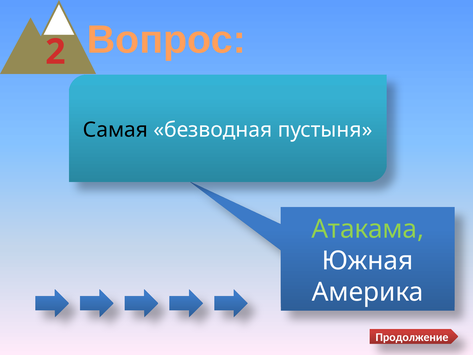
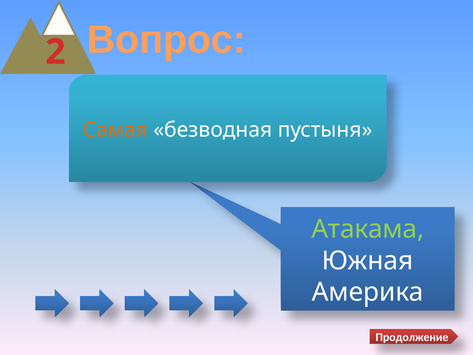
Самая colour: black -> orange
